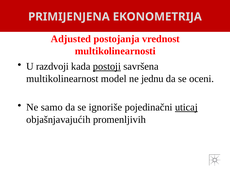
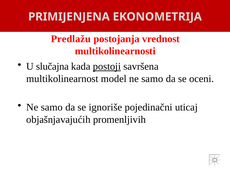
Adjusted: Adjusted -> Predlažu
razdvoji: razdvoji -> slučajna
model ne jednu: jednu -> samo
uticaj underline: present -> none
